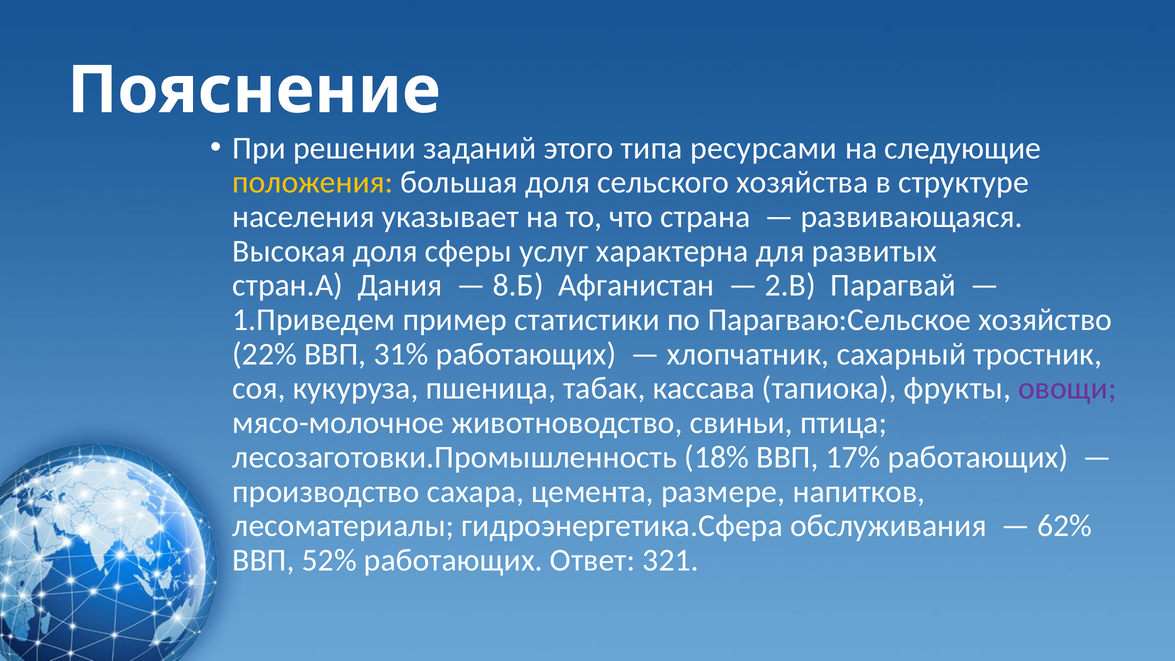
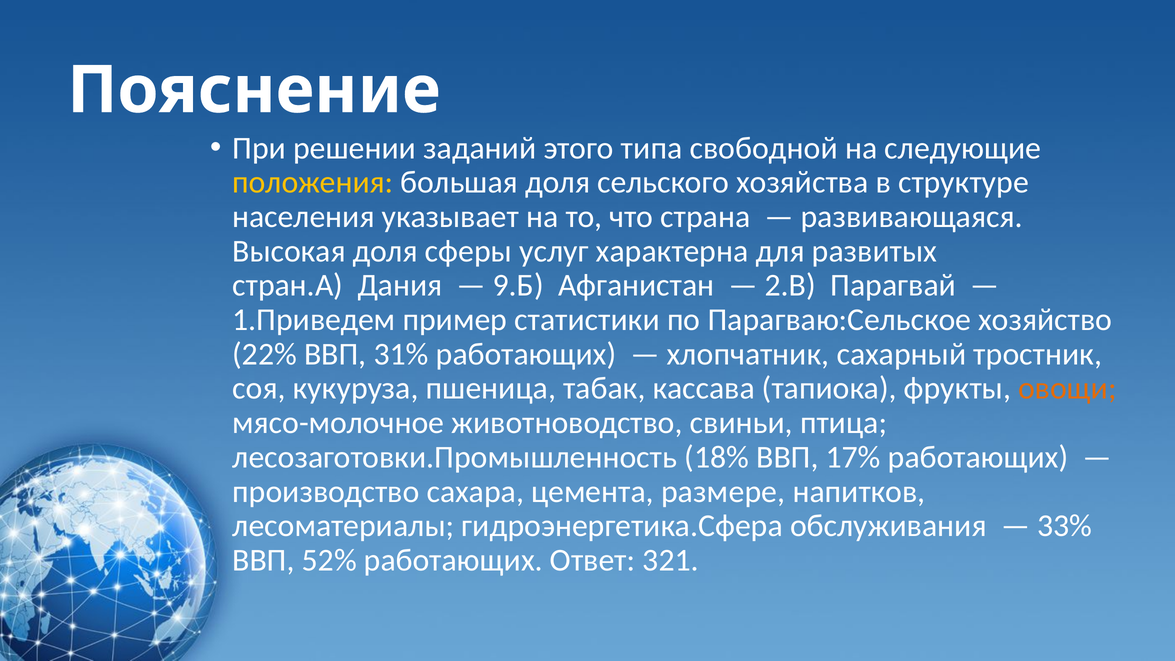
ресурсами: ресурсами -> свободной
8.Б: 8.Б -> 9.Б
овощи colour: purple -> orange
62%: 62% -> 33%
